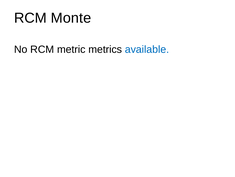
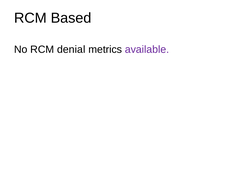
Monte: Monte -> Based
metric: metric -> denial
available colour: blue -> purple
